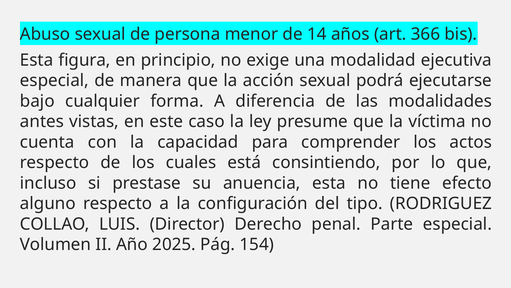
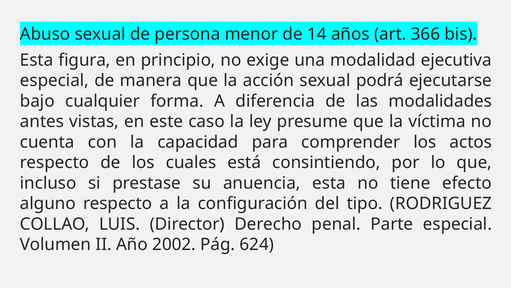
2025: 2025 -> 2002
154: 154 -> 624
